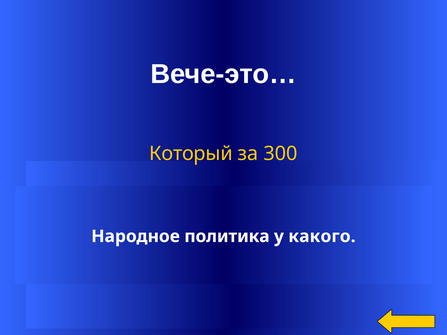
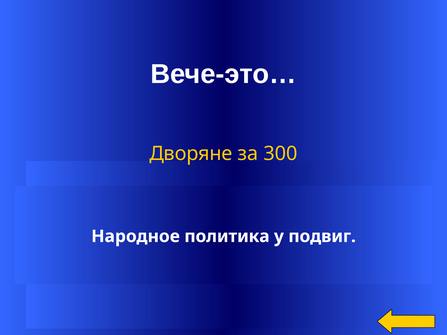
Который: Который -> Дворяне
какого: какого -> подвиг
